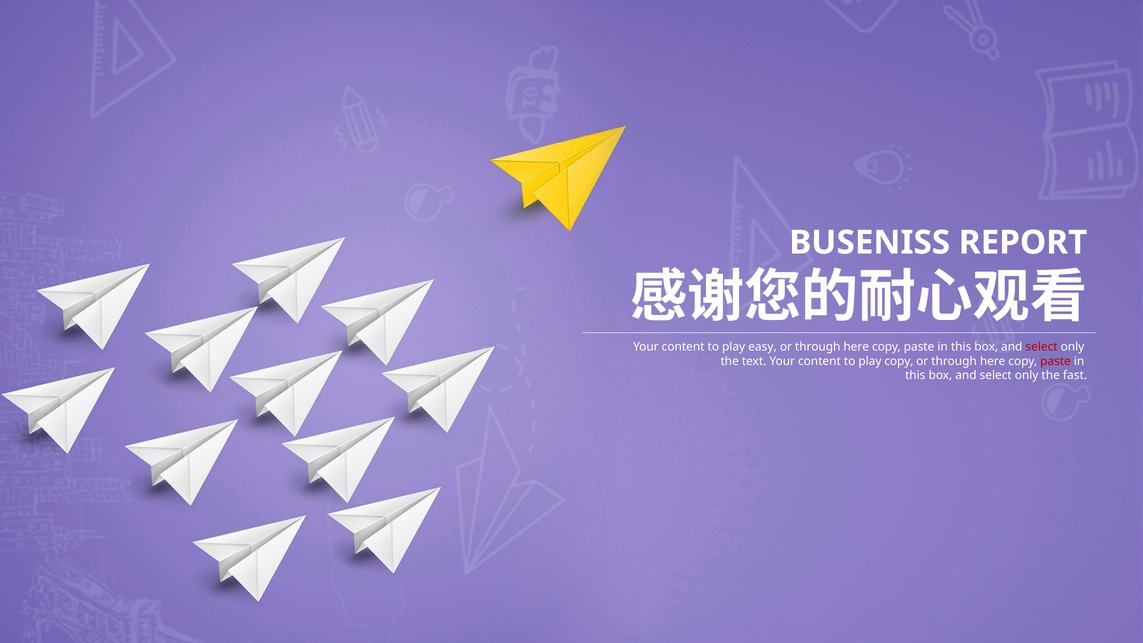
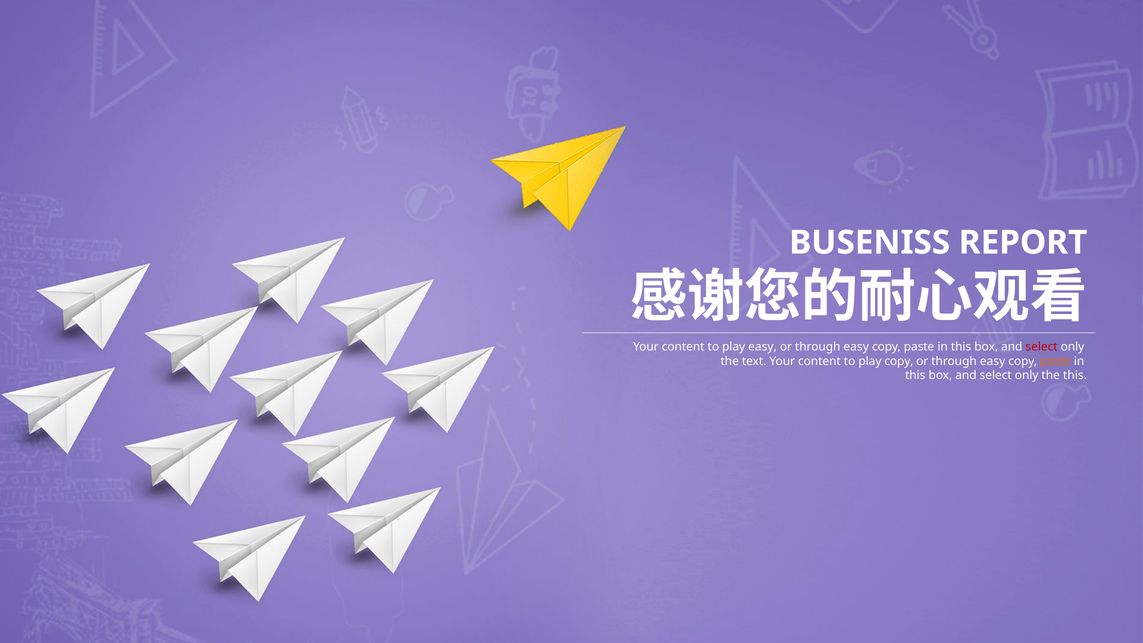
here at (856, 347): here -> easy
here at (993, 361): here -> easy
paste at (1056, 361) colour: red -> orange
the fast: fast -> this
